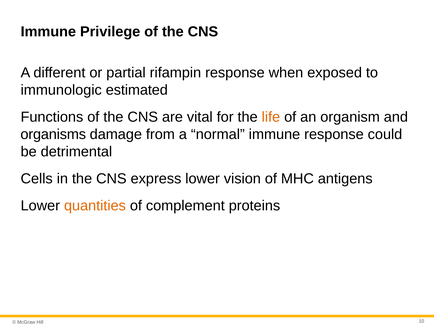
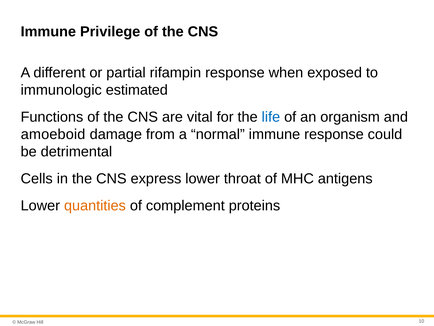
life colour: orange -> blue
organisms: organisms -> amoeboid
vision: vision -> throat
